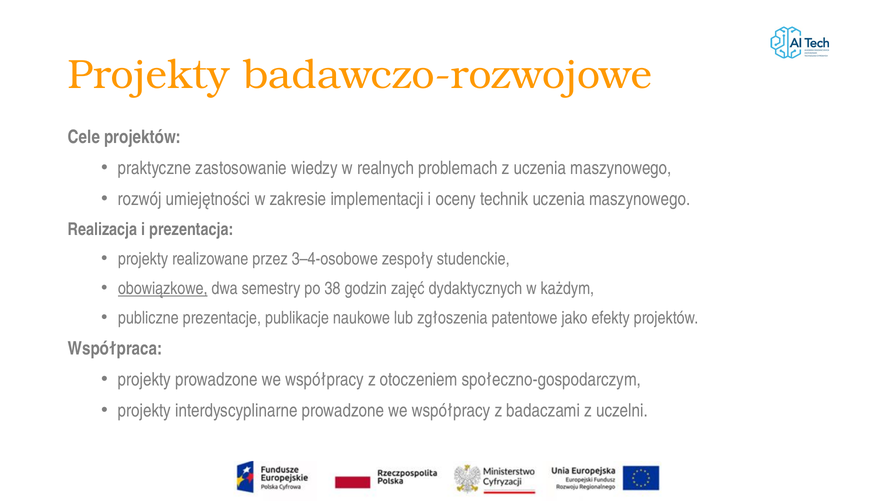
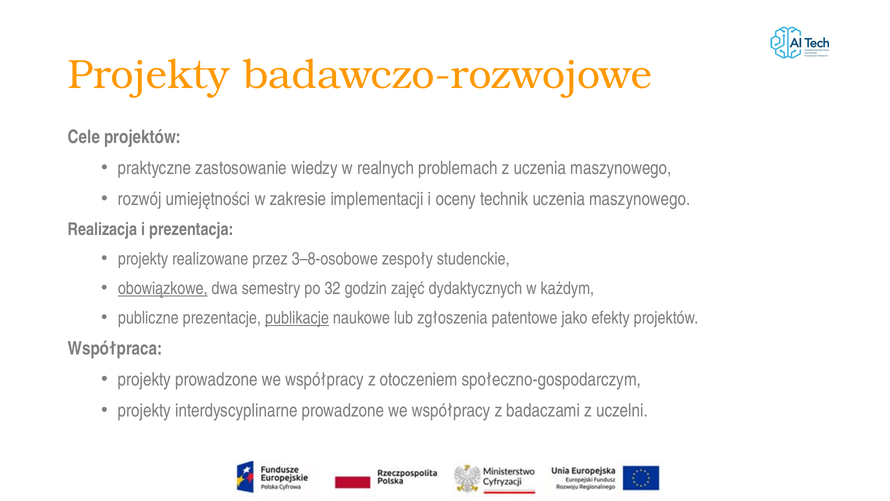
3–4-osobowe: 3–4-osobowe -> 3–8-osobowe
38: 38 -> 32
publikacje underline: none -> present
